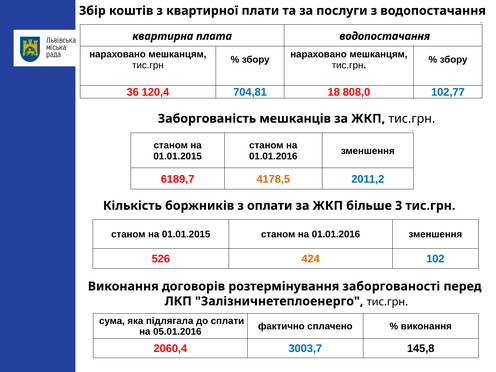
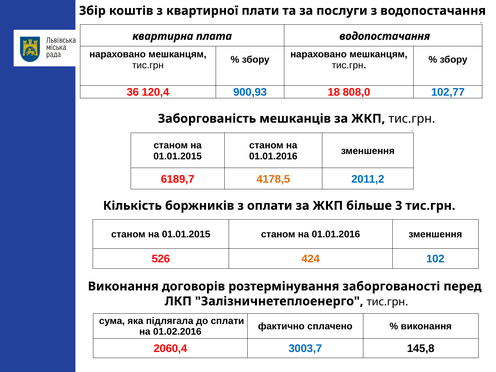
704,81: 704,81 -> 900,93
05.01.2016: 05.01.2016 -> 01.02.2016
